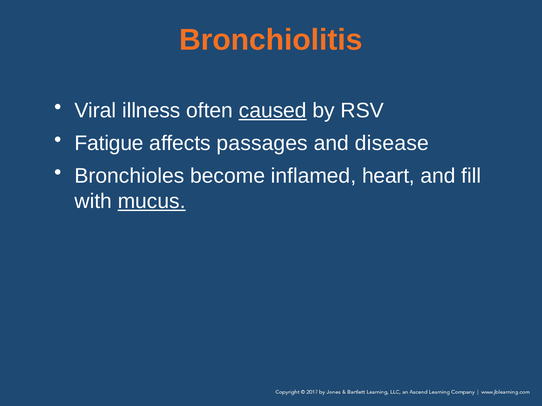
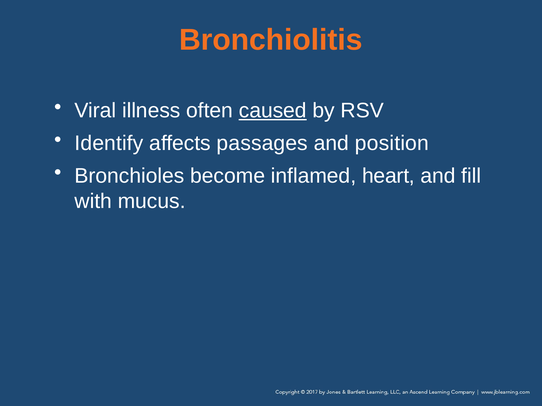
Fatigue: Fatigue -> Identify
disease: disease -> position
mucus underline: present -> none
